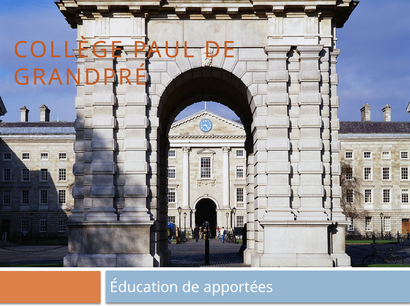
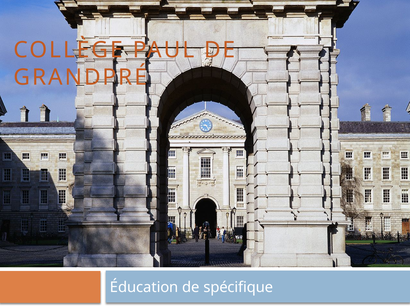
apportées: apportées -> spécifique
